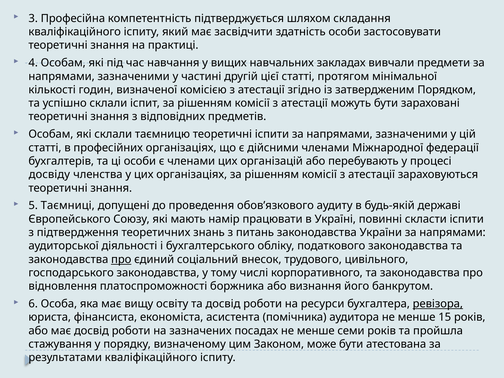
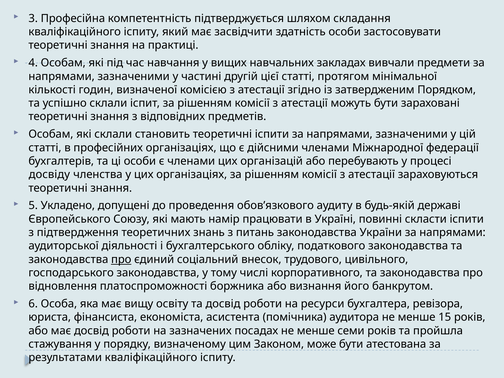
таємницю: таємницю -> становить
Таємниці: Таємниці -> Укладено
ревізора underline: present -> none
